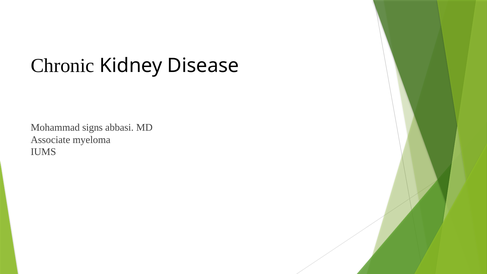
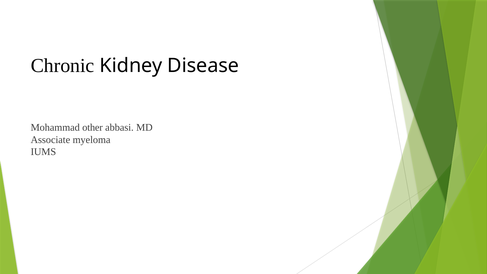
signs: signs -> other
